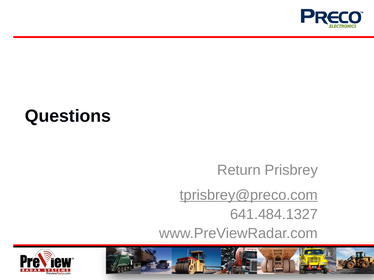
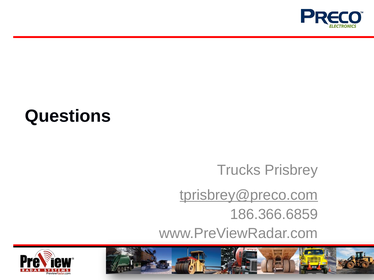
Return: Return -> Trucks
641.484.1327: 641.484.1327 -> 186.366.6859
